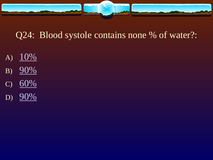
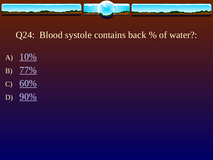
none: none -> back
90% at (28, 70): 90% -> 77%
